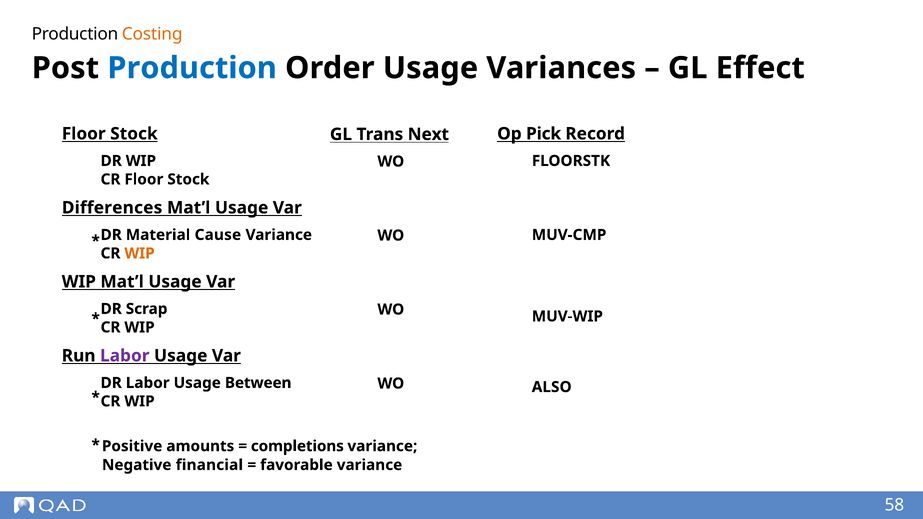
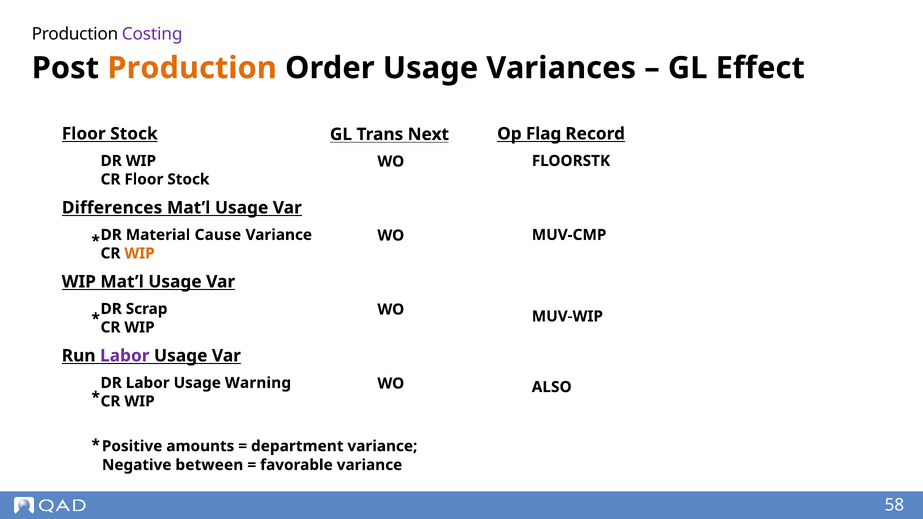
Costing colour: orange -> purple
Production at (192, 68) colour: blue -> orange
Pick: Pick -> Flag
Between: Between -> Warning
completions: completions -> department
financial: financial -> between
